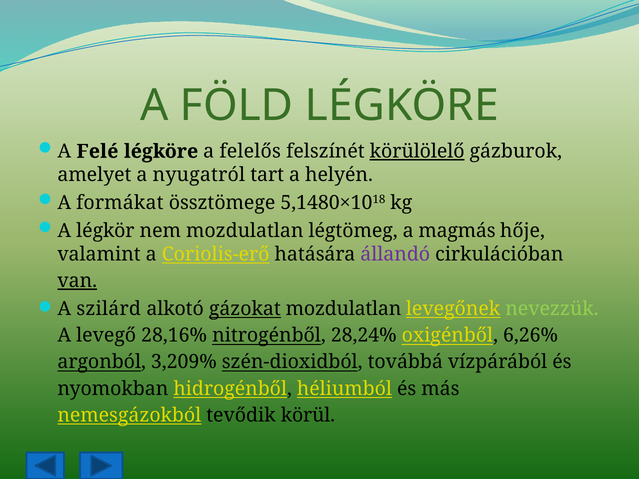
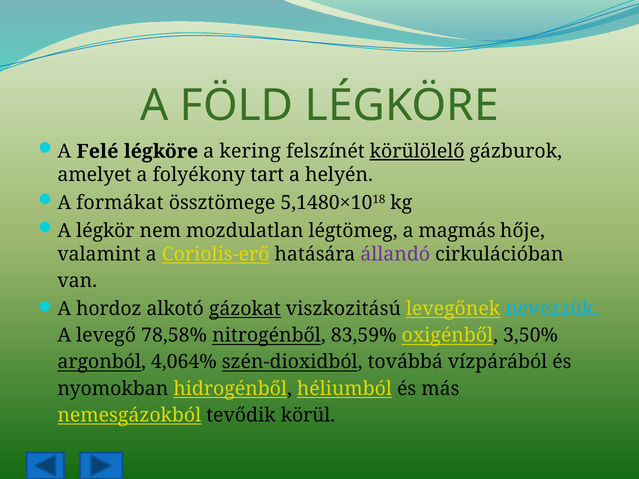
felelős: felelős -> kering
nyugatról: nyugatról -> folyékony
van underline: present -> none
szilárd: szilárd -> hordoz
gázokat mozdulatlan: mozdulatlan -> viszkozitású
nevezzük colour: light green -> light blue
28,16%: 28,16% -> 78,58%
28,24%: 28,24% -> 83,59%
6,26%: 6,26% -> 3,50%
3,209%: 3,209% -> 4,064%
